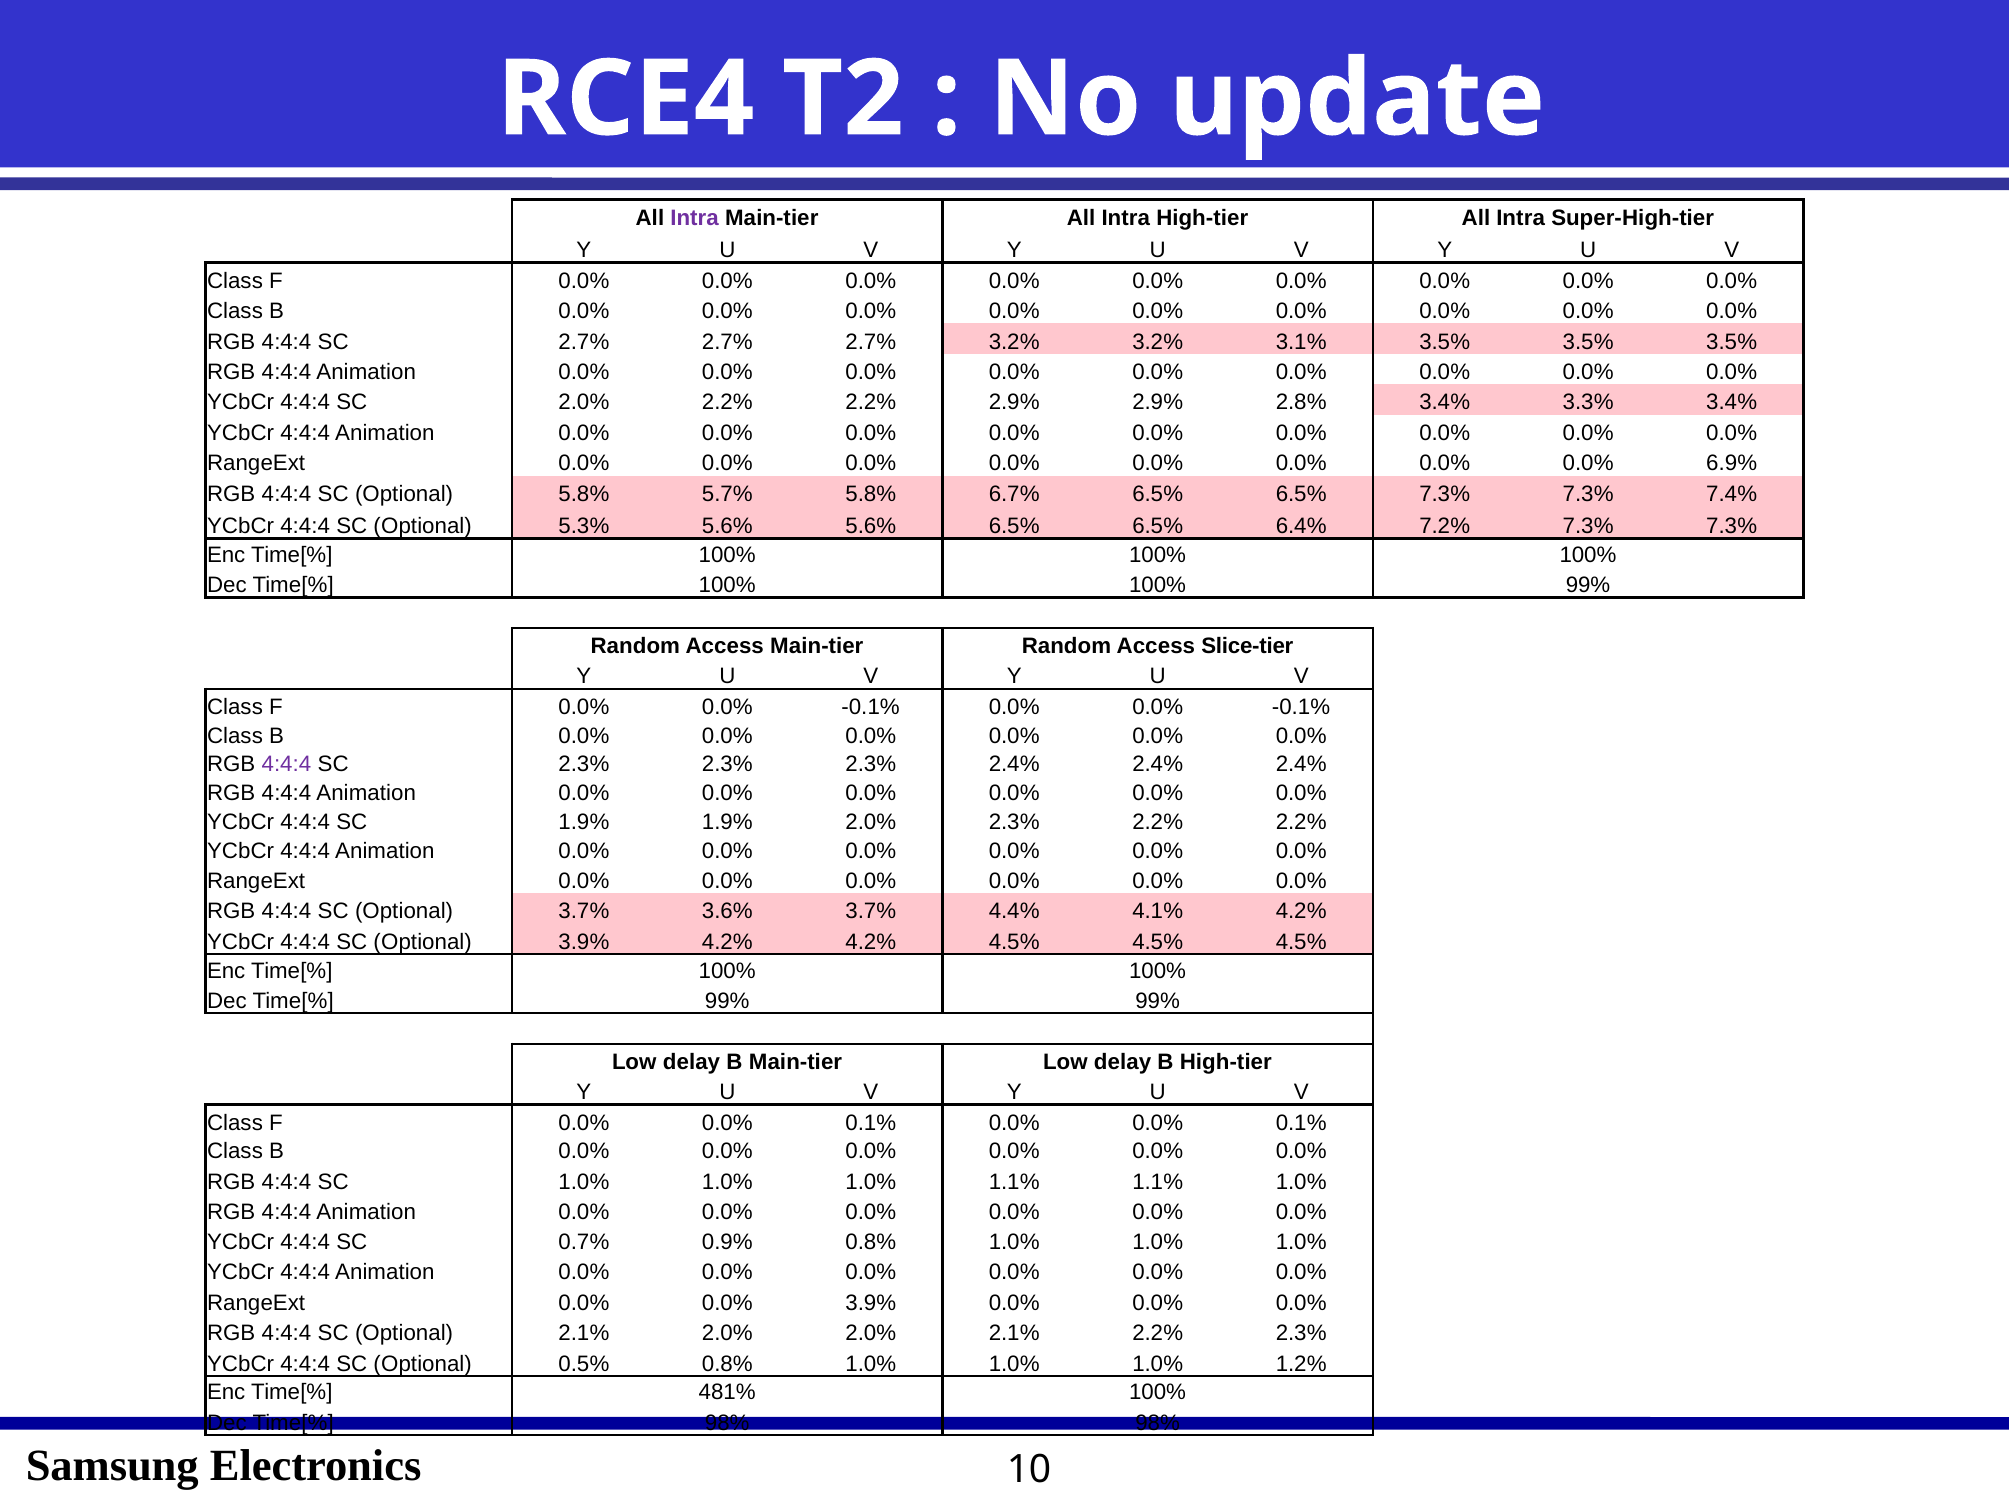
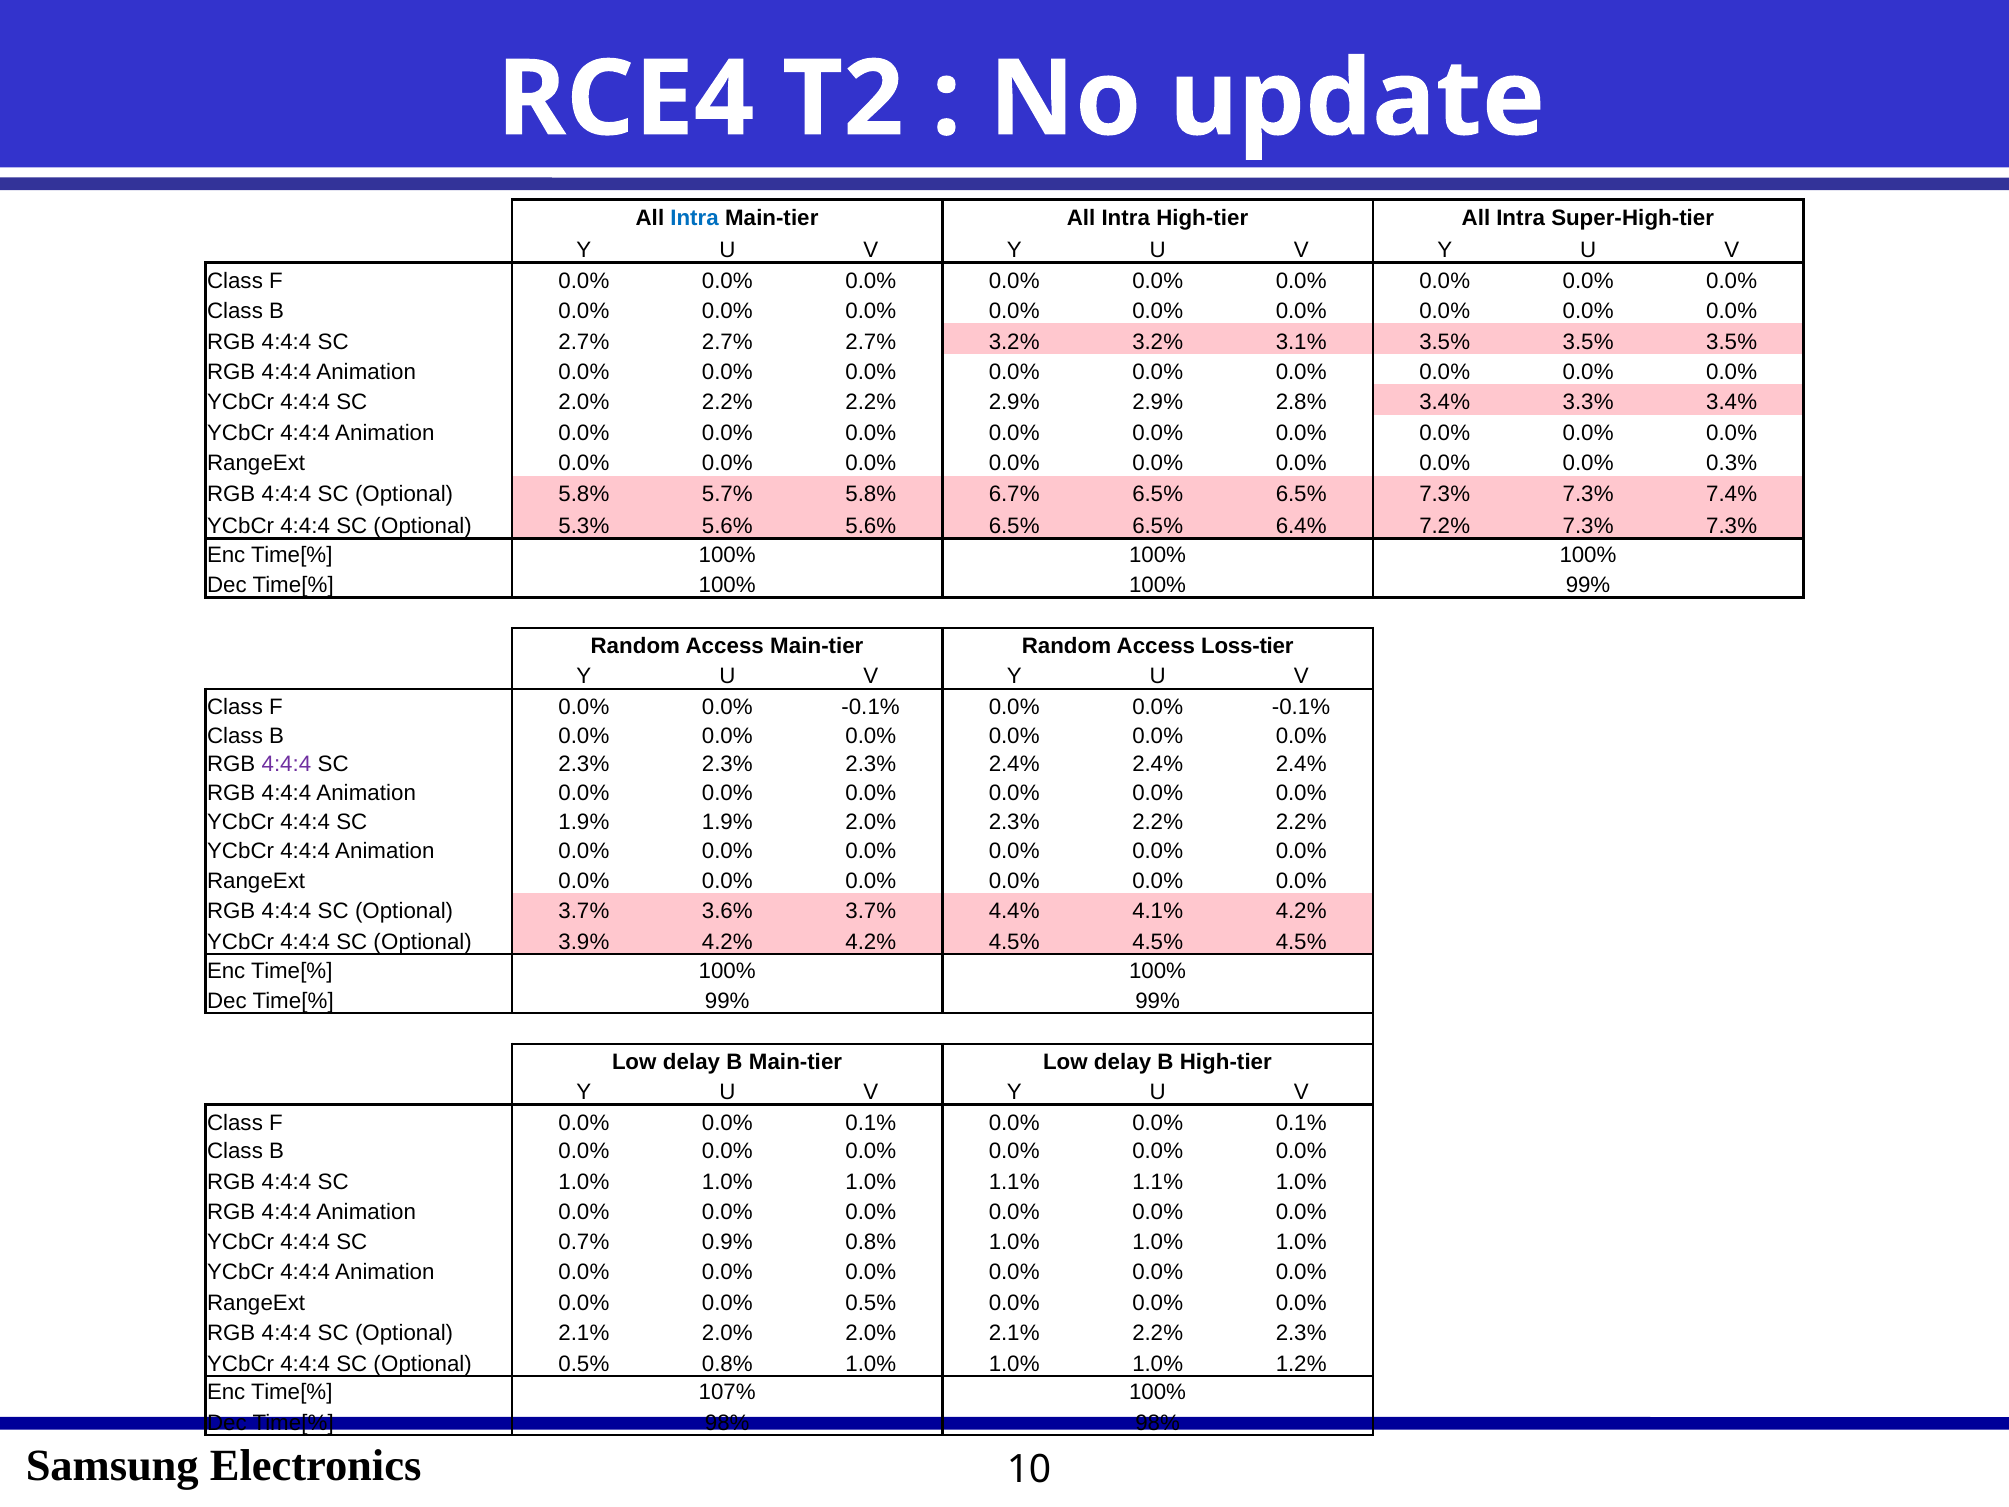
Intra at (695, 218) colour: purple -> blue
6.9%: 6.9% -> 0.3%
Slice-tier: Slice-tier -> Loss-tier
0.0% 3.9%: 3.9% -> 0.5%
481%: 481% -> 107%
